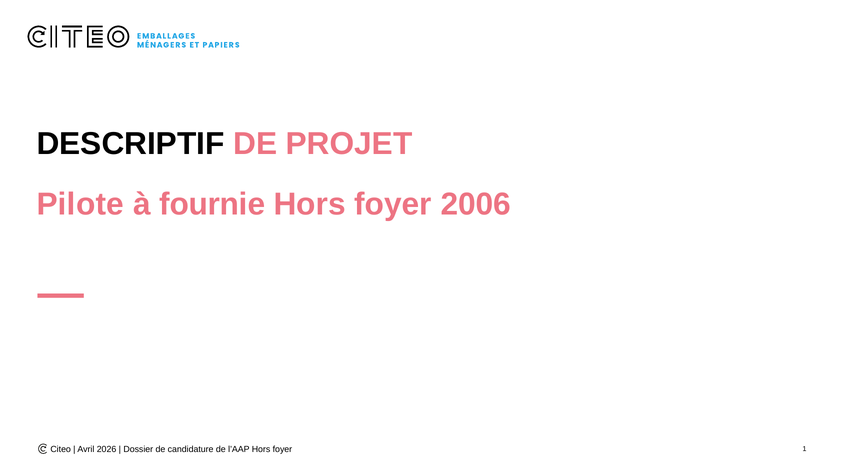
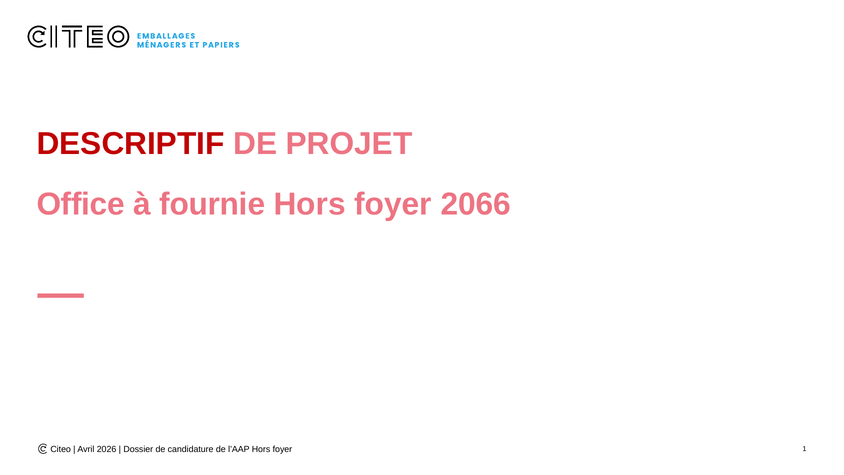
DESCRIPTIF colour: black -> red
Pilote: Pilote -> Office
2006: 2006 -> 2066
